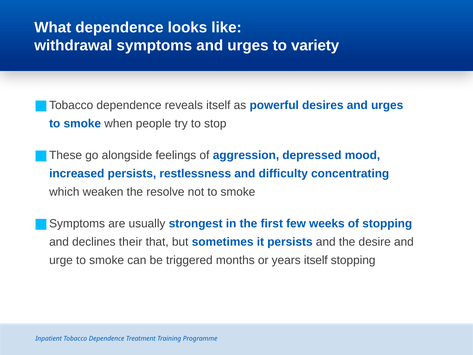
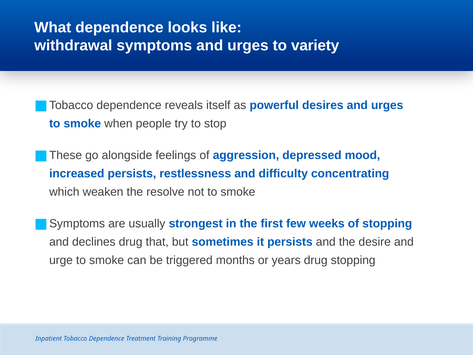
declines their: their -> drug
years itself: itself -> drug
